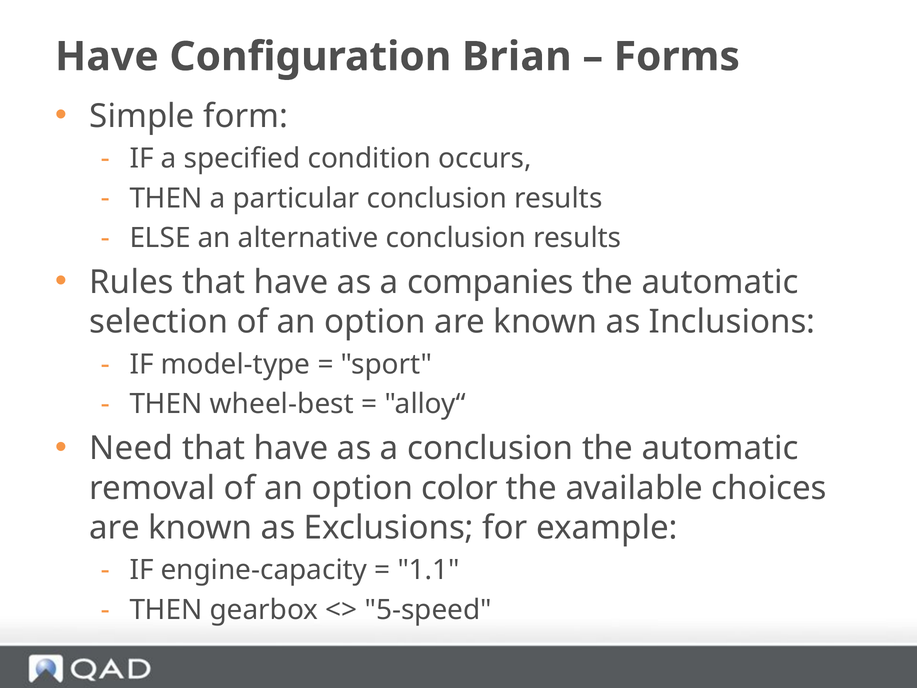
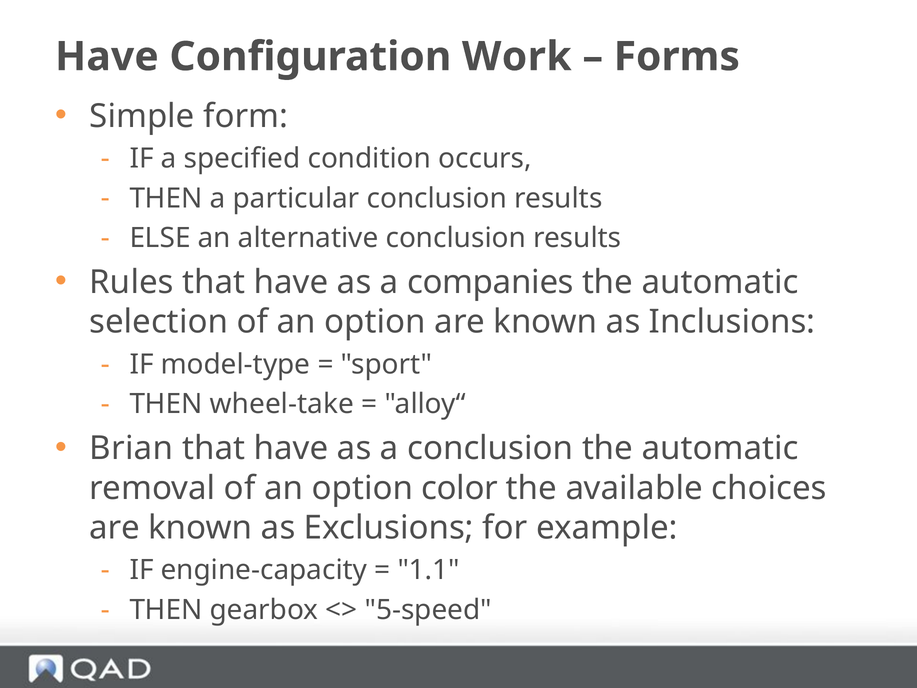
Brian: Brian -> Work
wheel-best: wheel-best -> wheel-take
Need: Need -> Brian
